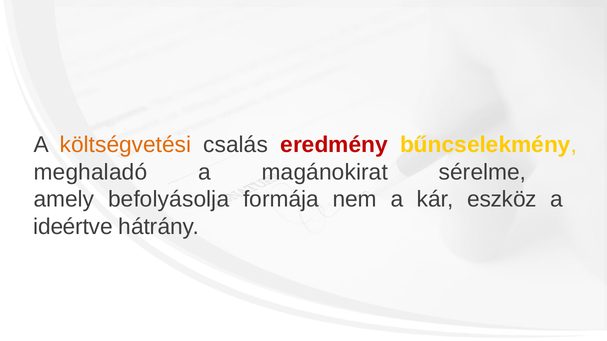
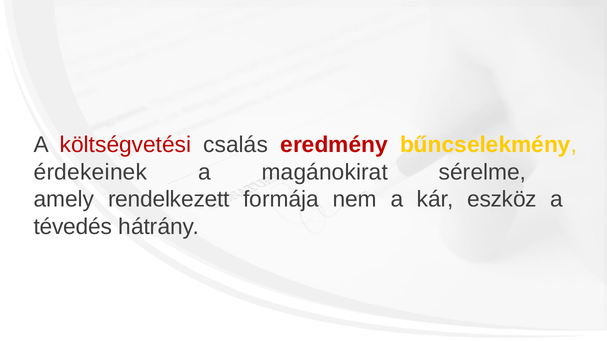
költségvetési colour: orange -> red
meghaladó: meghaladó -> érdekeinek
befolyásolja: befolyásolja -> rendelkezett
ideértve: ideértve -> tévedés
